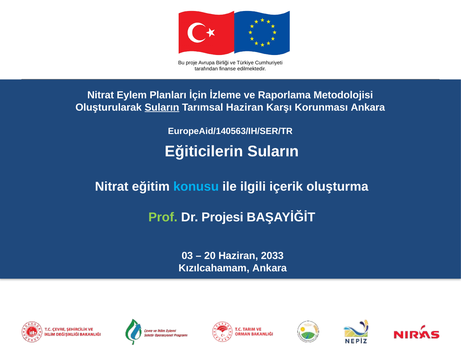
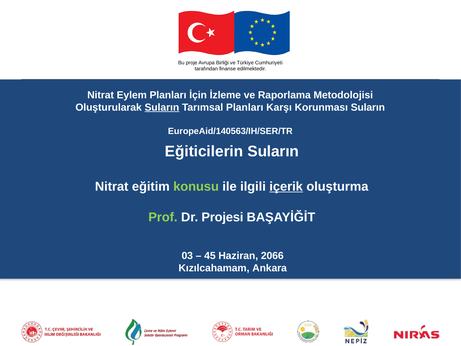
Tarımsal Haziran: Haziran -> Planları
Korunması Ankara: Ankara -> Suların
konusu colour: light blue -> light green
içerik underline: none -> present
20: 20 -> 45
2033: 2033 -> 2066
